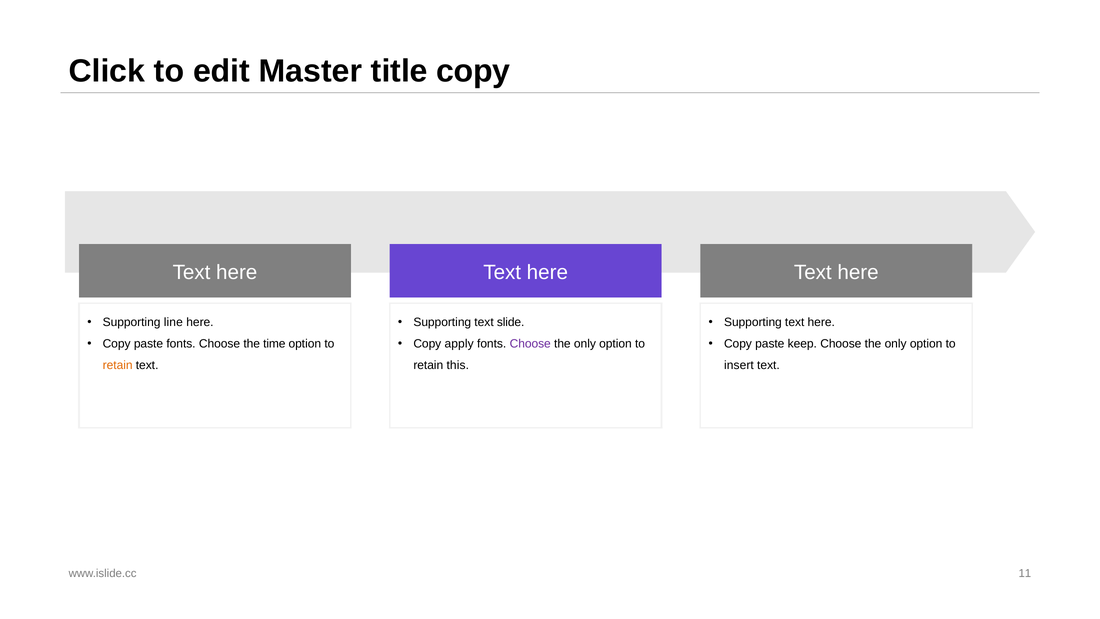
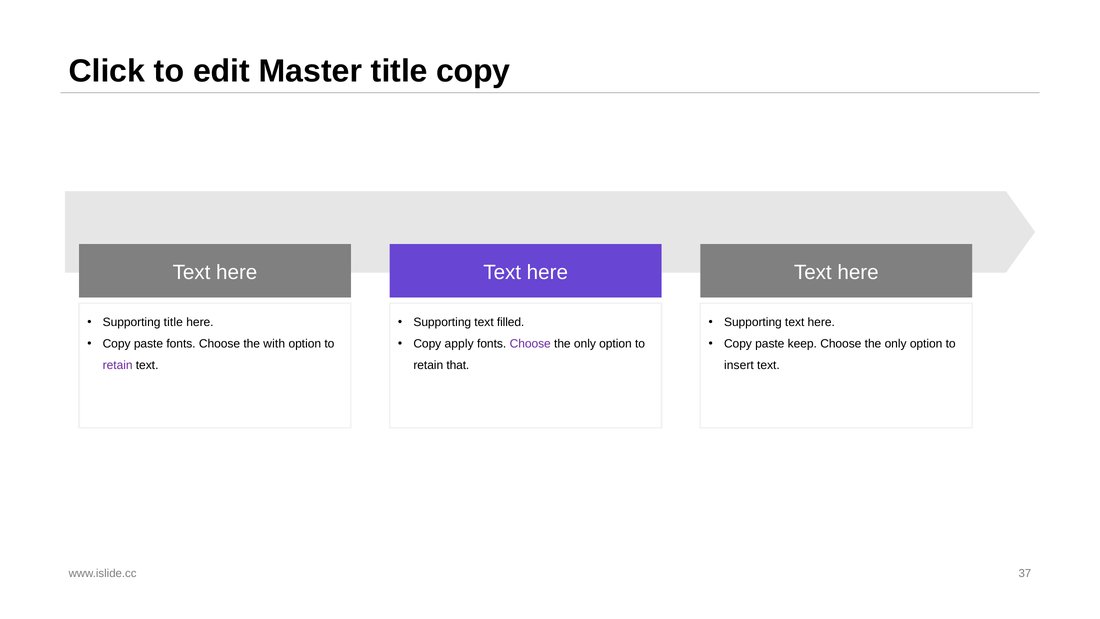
Supporting line: line -> title
slide: slide -> filled
time: time -> with
retain at (118, 365) colour: orange -> purple
this: this -> that
11: 11 -> 37
